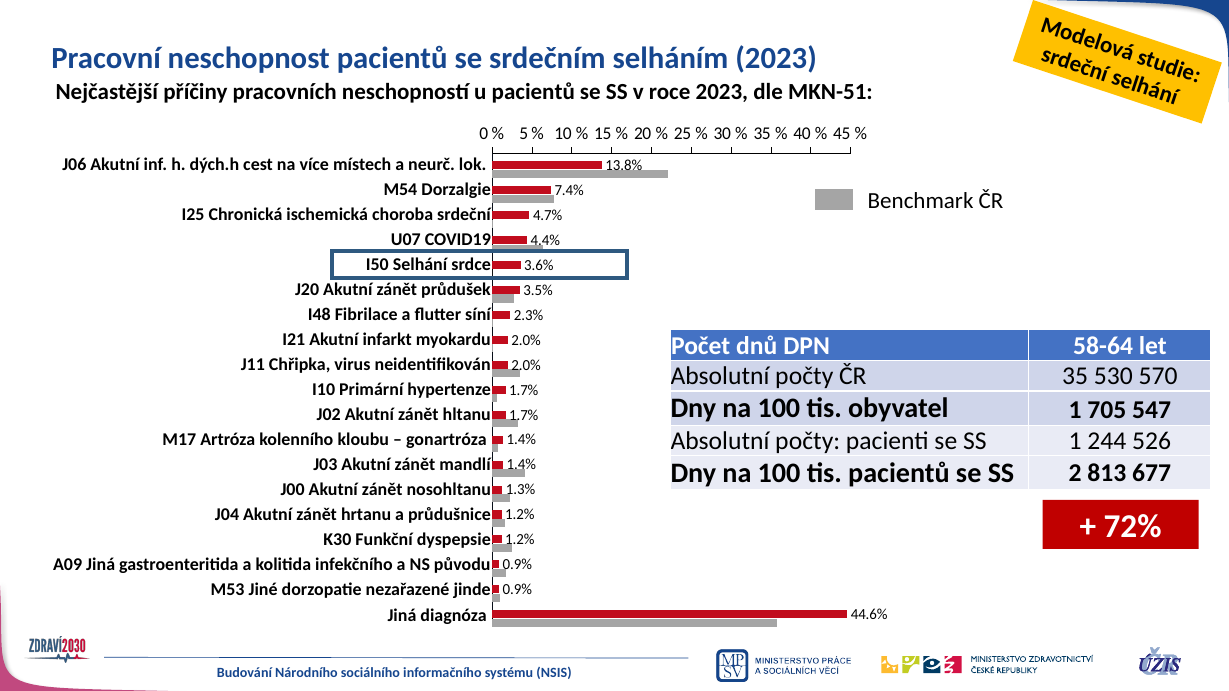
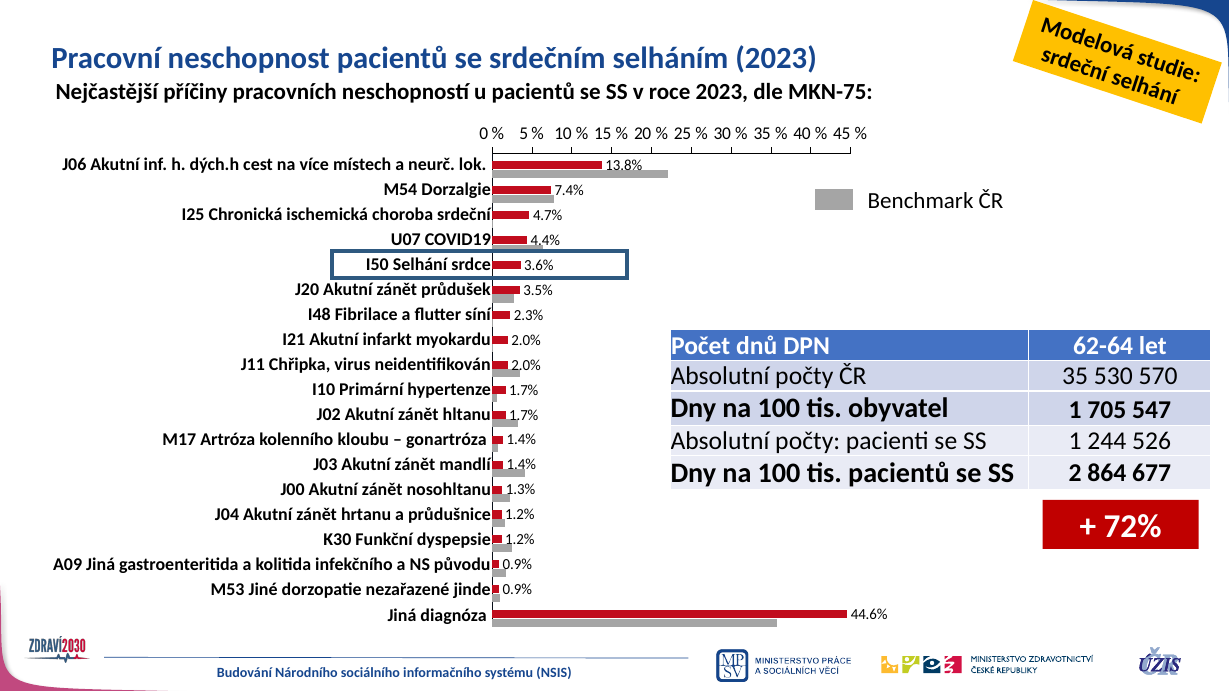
MKN-51: MKN-51 -> MKN-75
58-64: 58-64 -> 62-64
813: 813 -> 864
